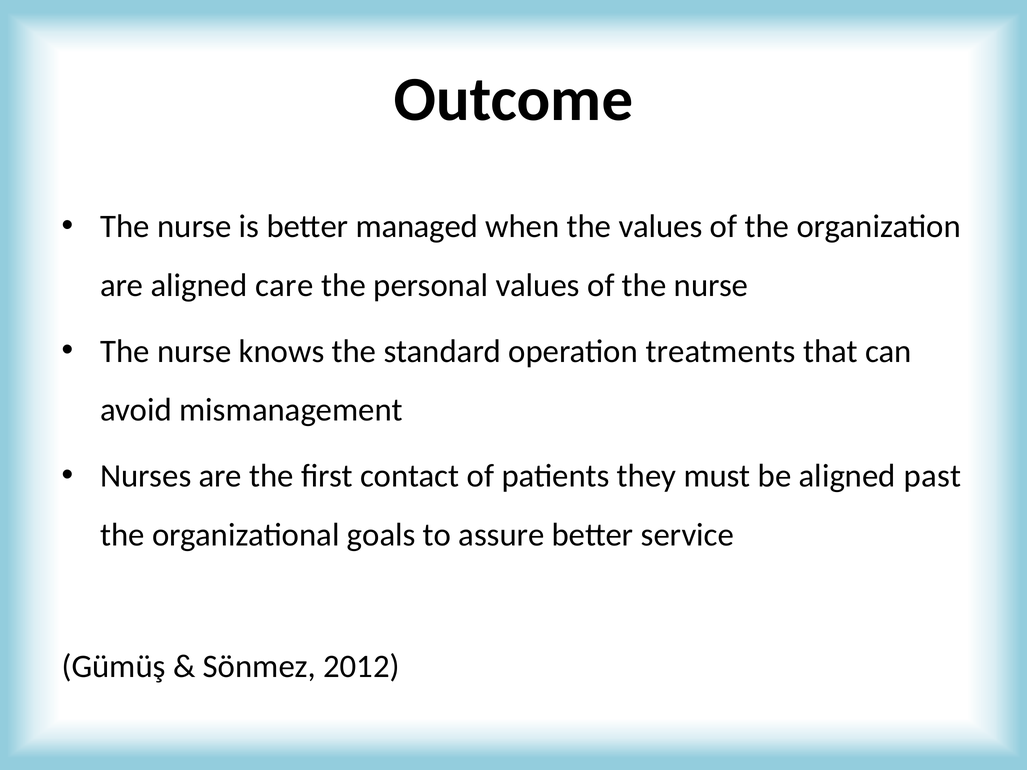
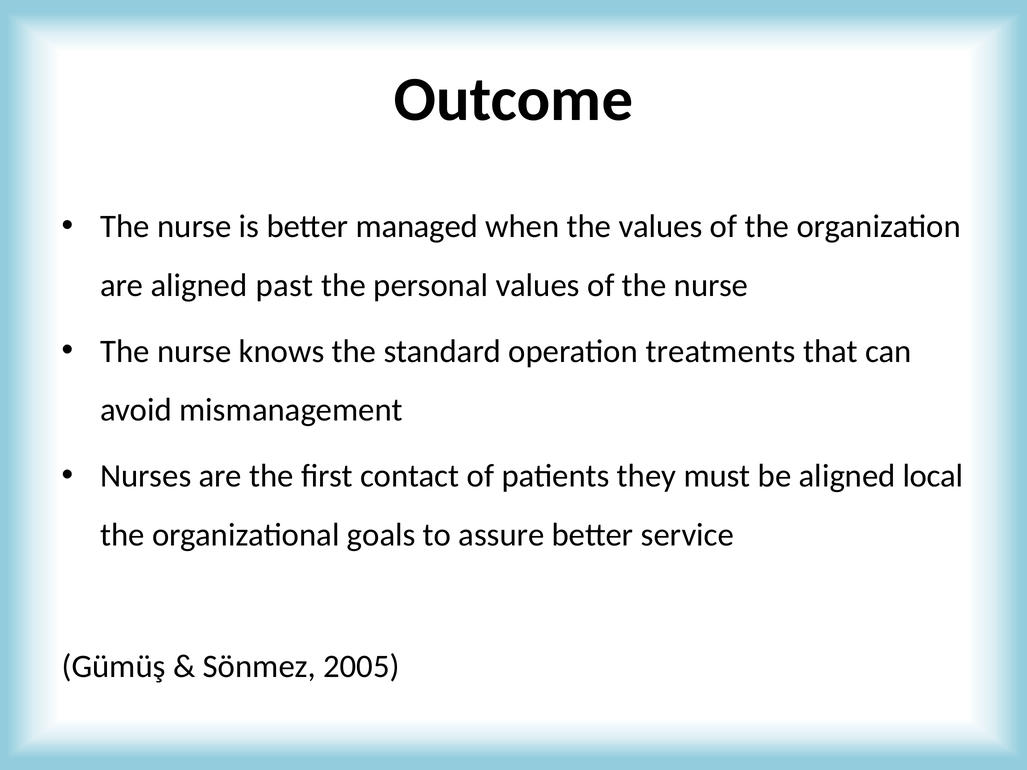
care: care -> past
past: past -> local
2012: 2012 -> 2005
